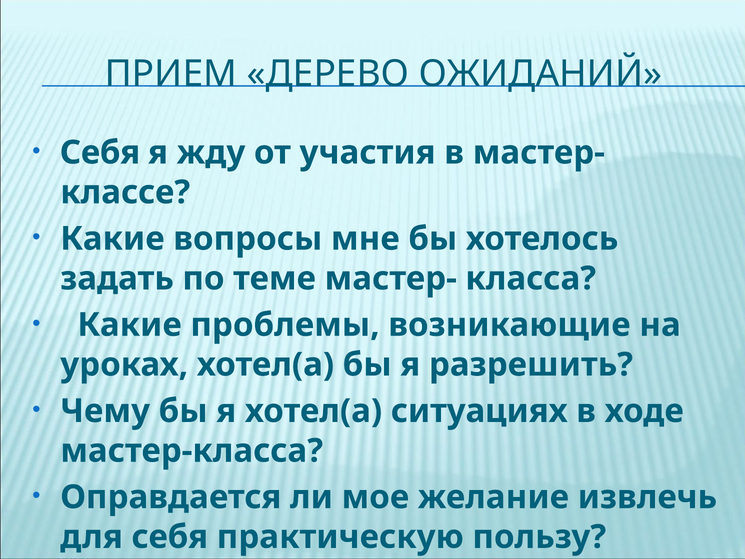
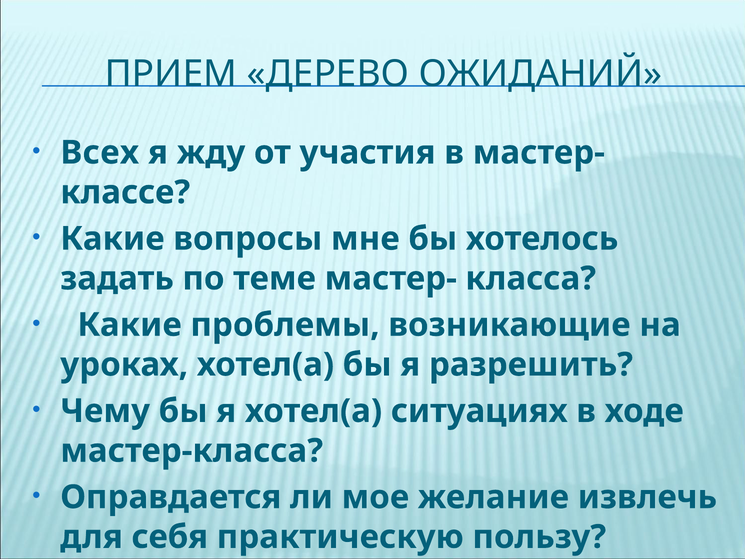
Себя at (100, 153): Себя -> Всех
